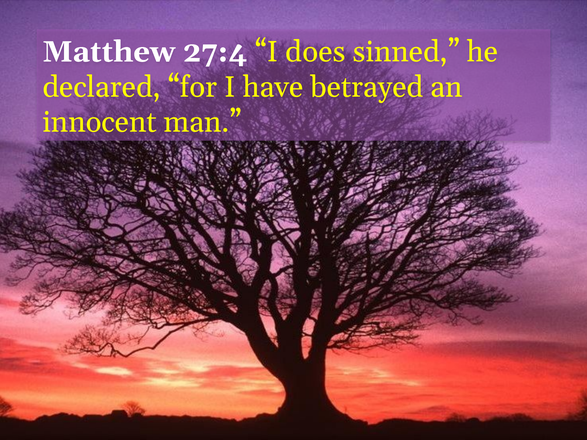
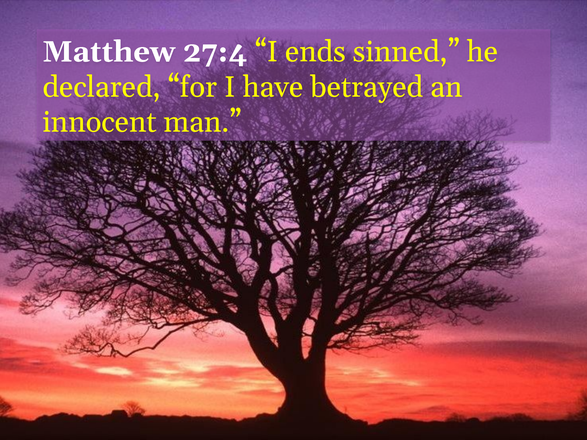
does: does -> ends
